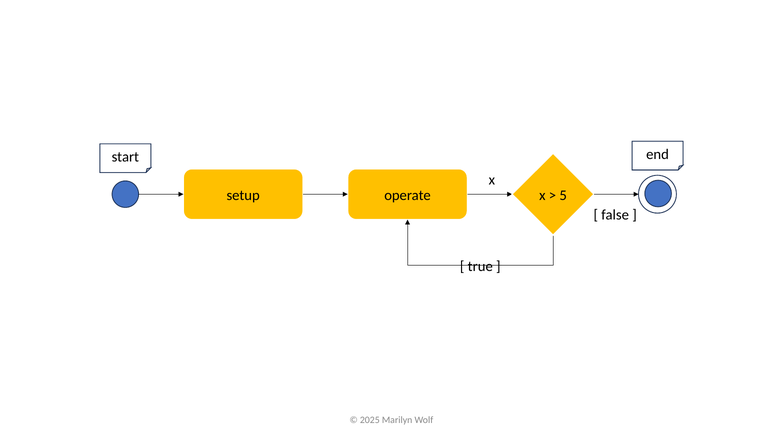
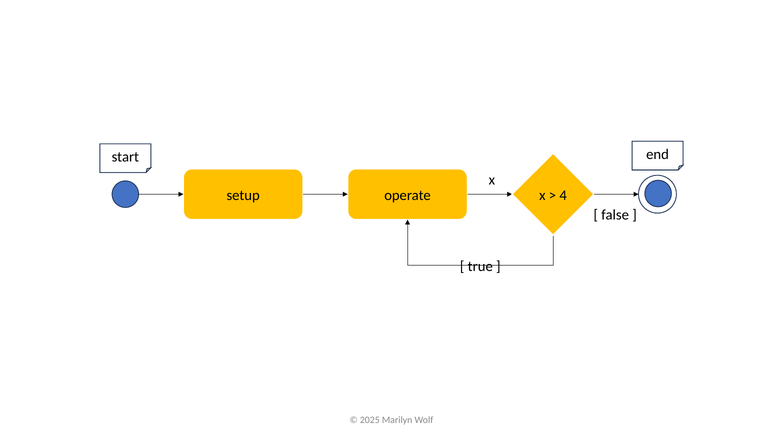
5: 5 -> 4
